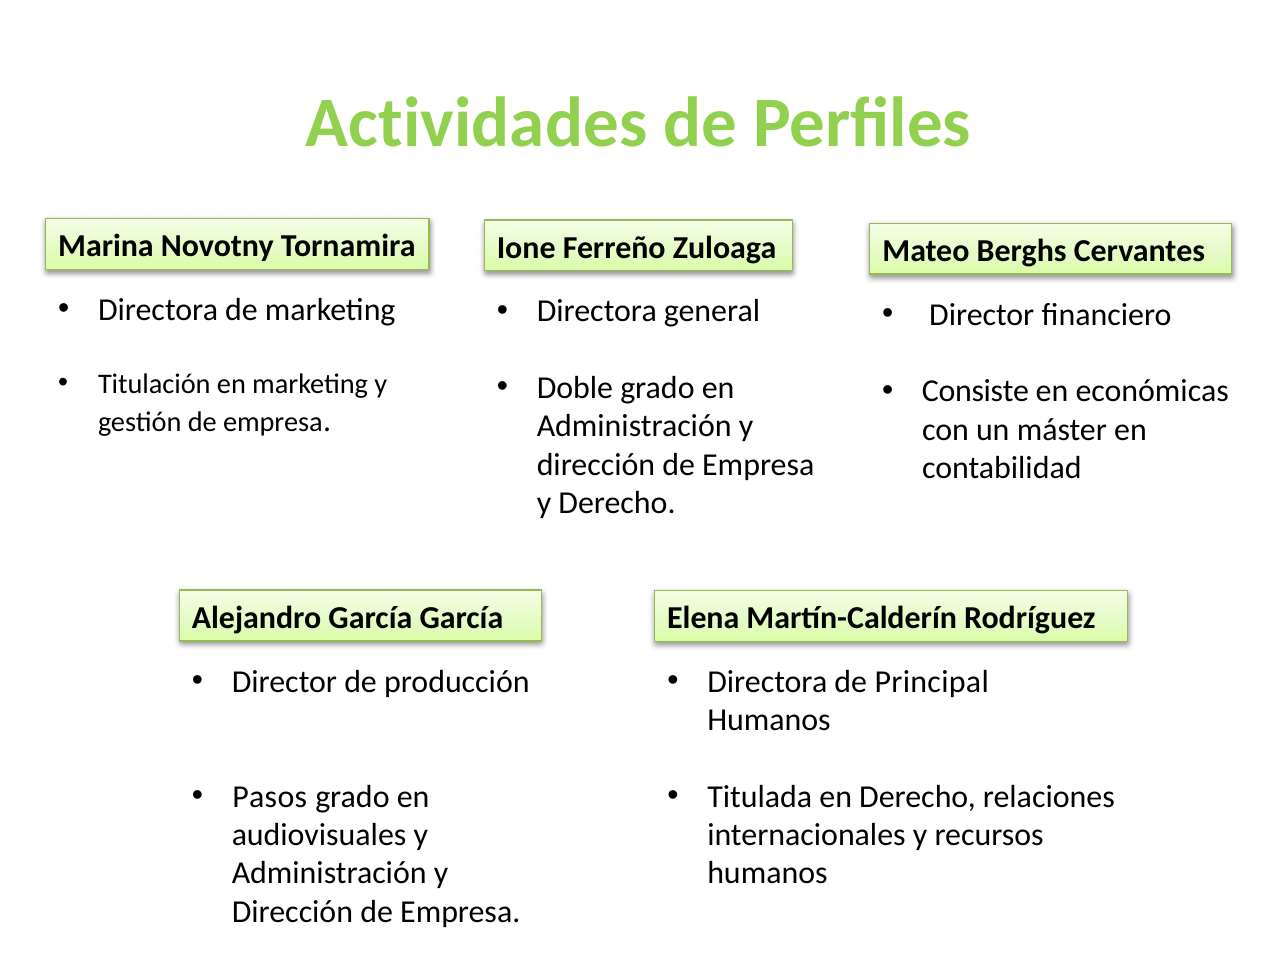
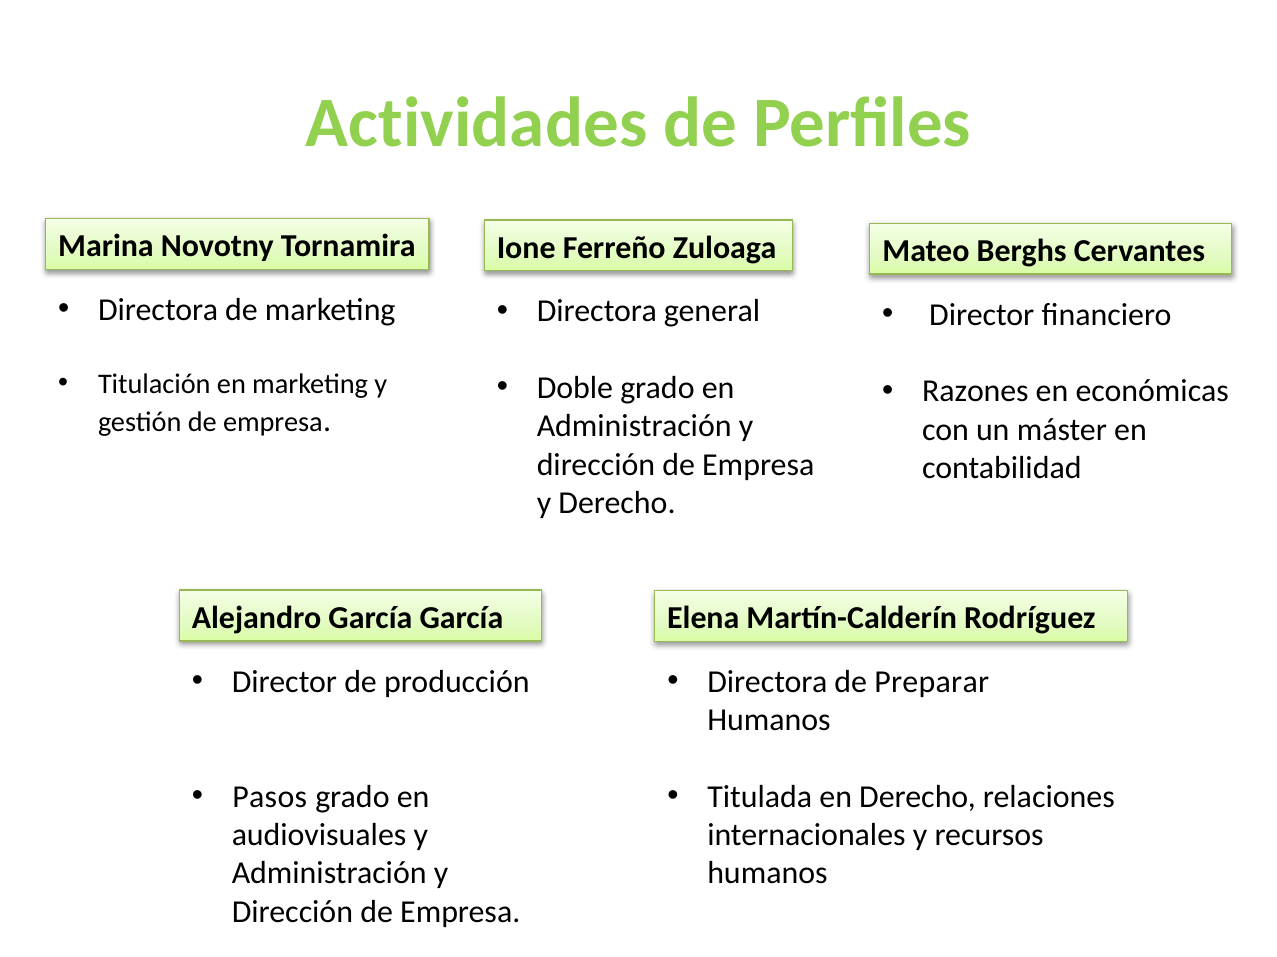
Consiste: Consiste -> Razones
Principal: Principal -> Preparar
